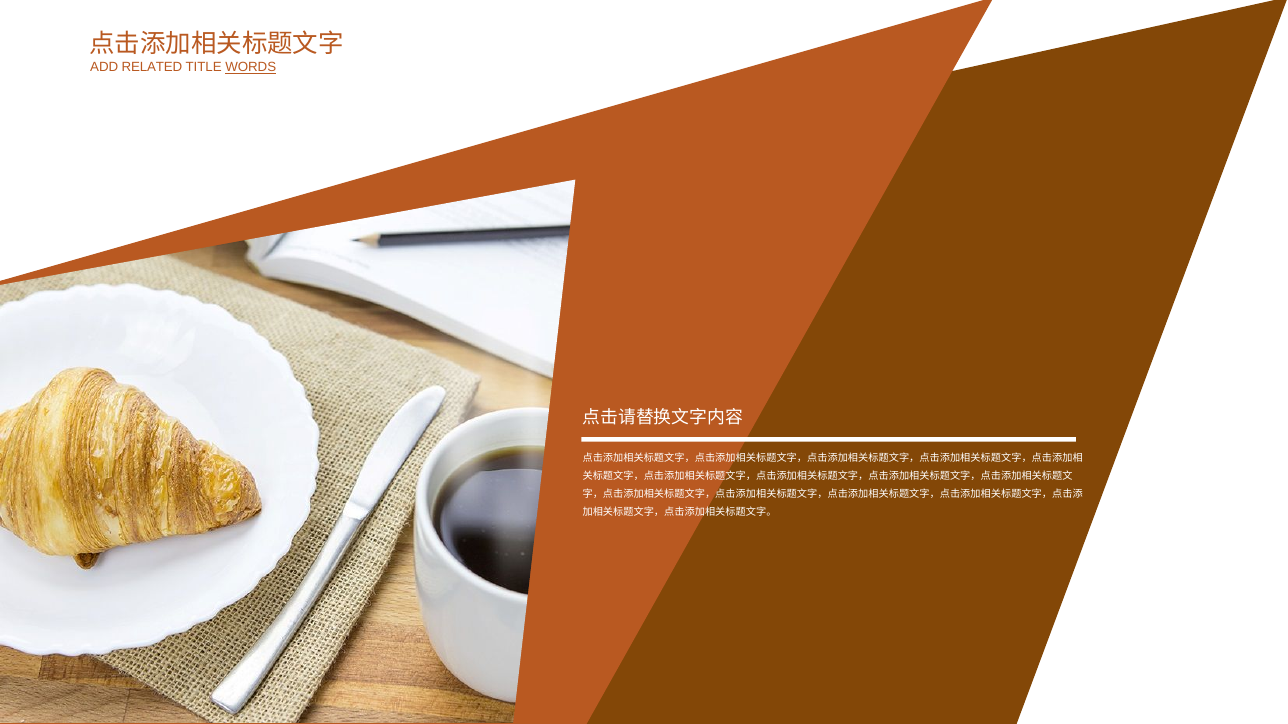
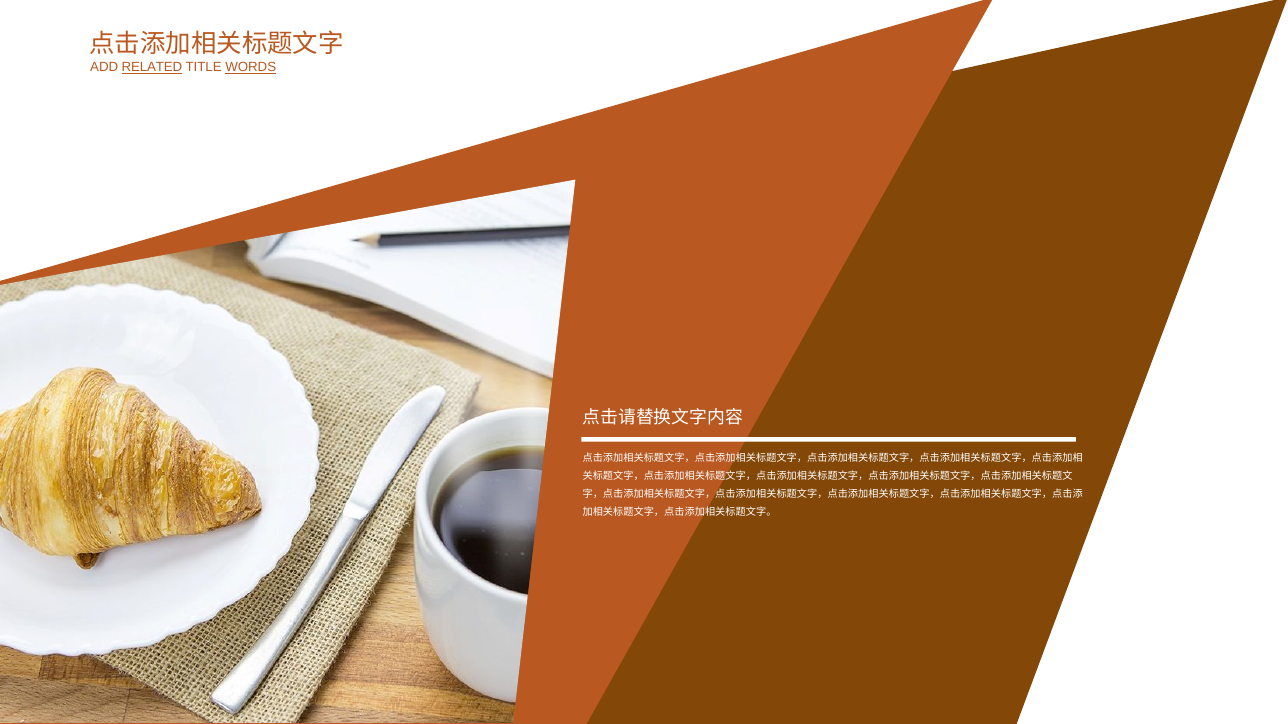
RELATED underline: none -> present
